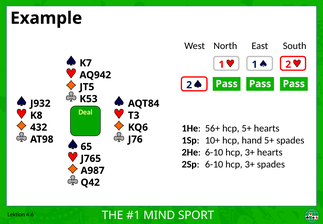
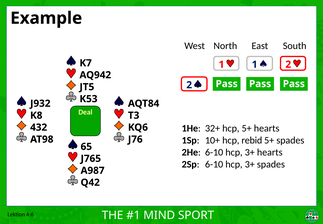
56+: 56+ -> 32+
hand: hand -> rebid
